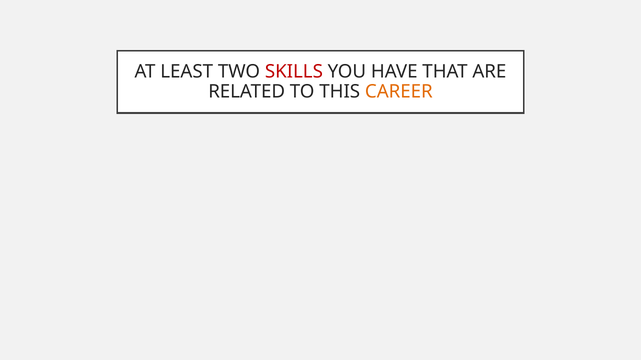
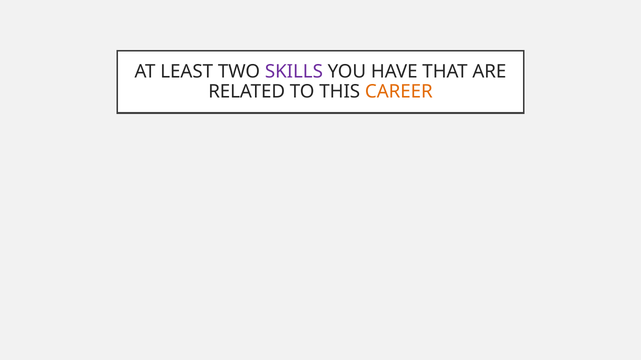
SKILLS colour: red -> purple
